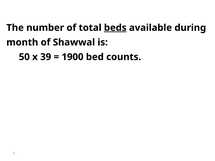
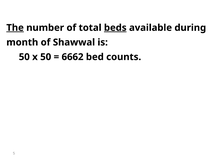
The underline: none -> present
x 39: 39 -> 50
1900: 1900 -> 6662
